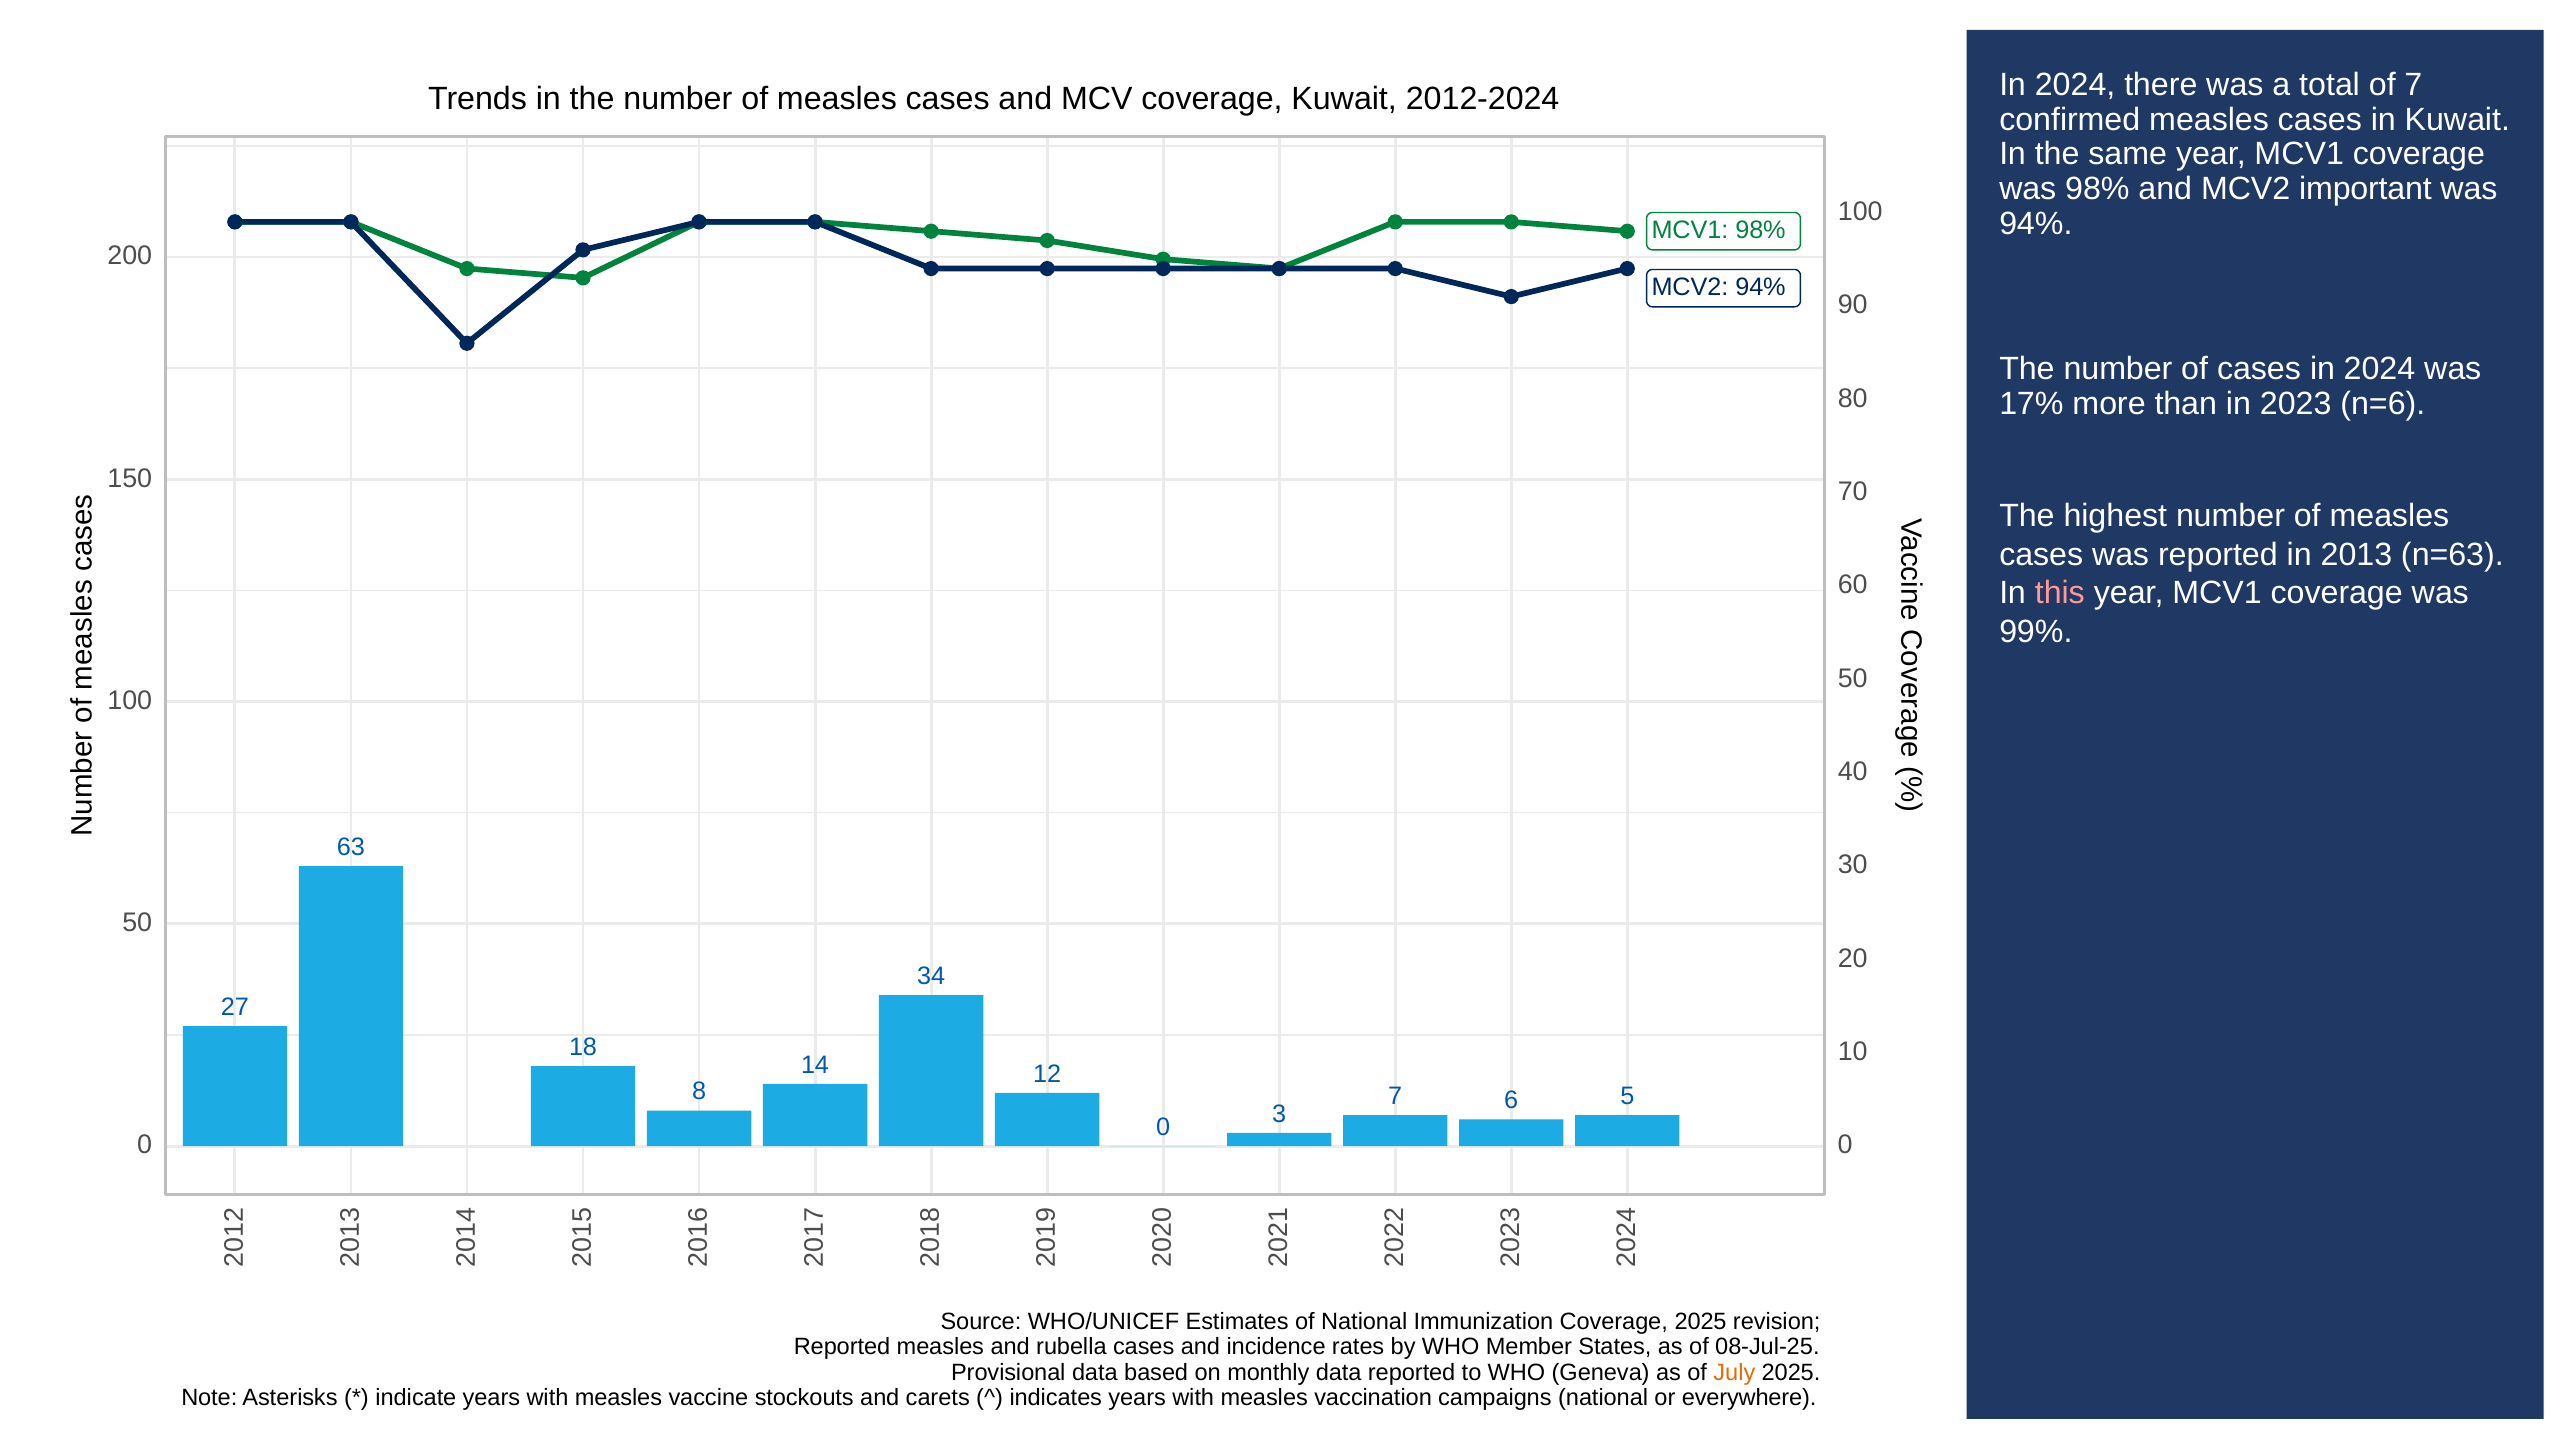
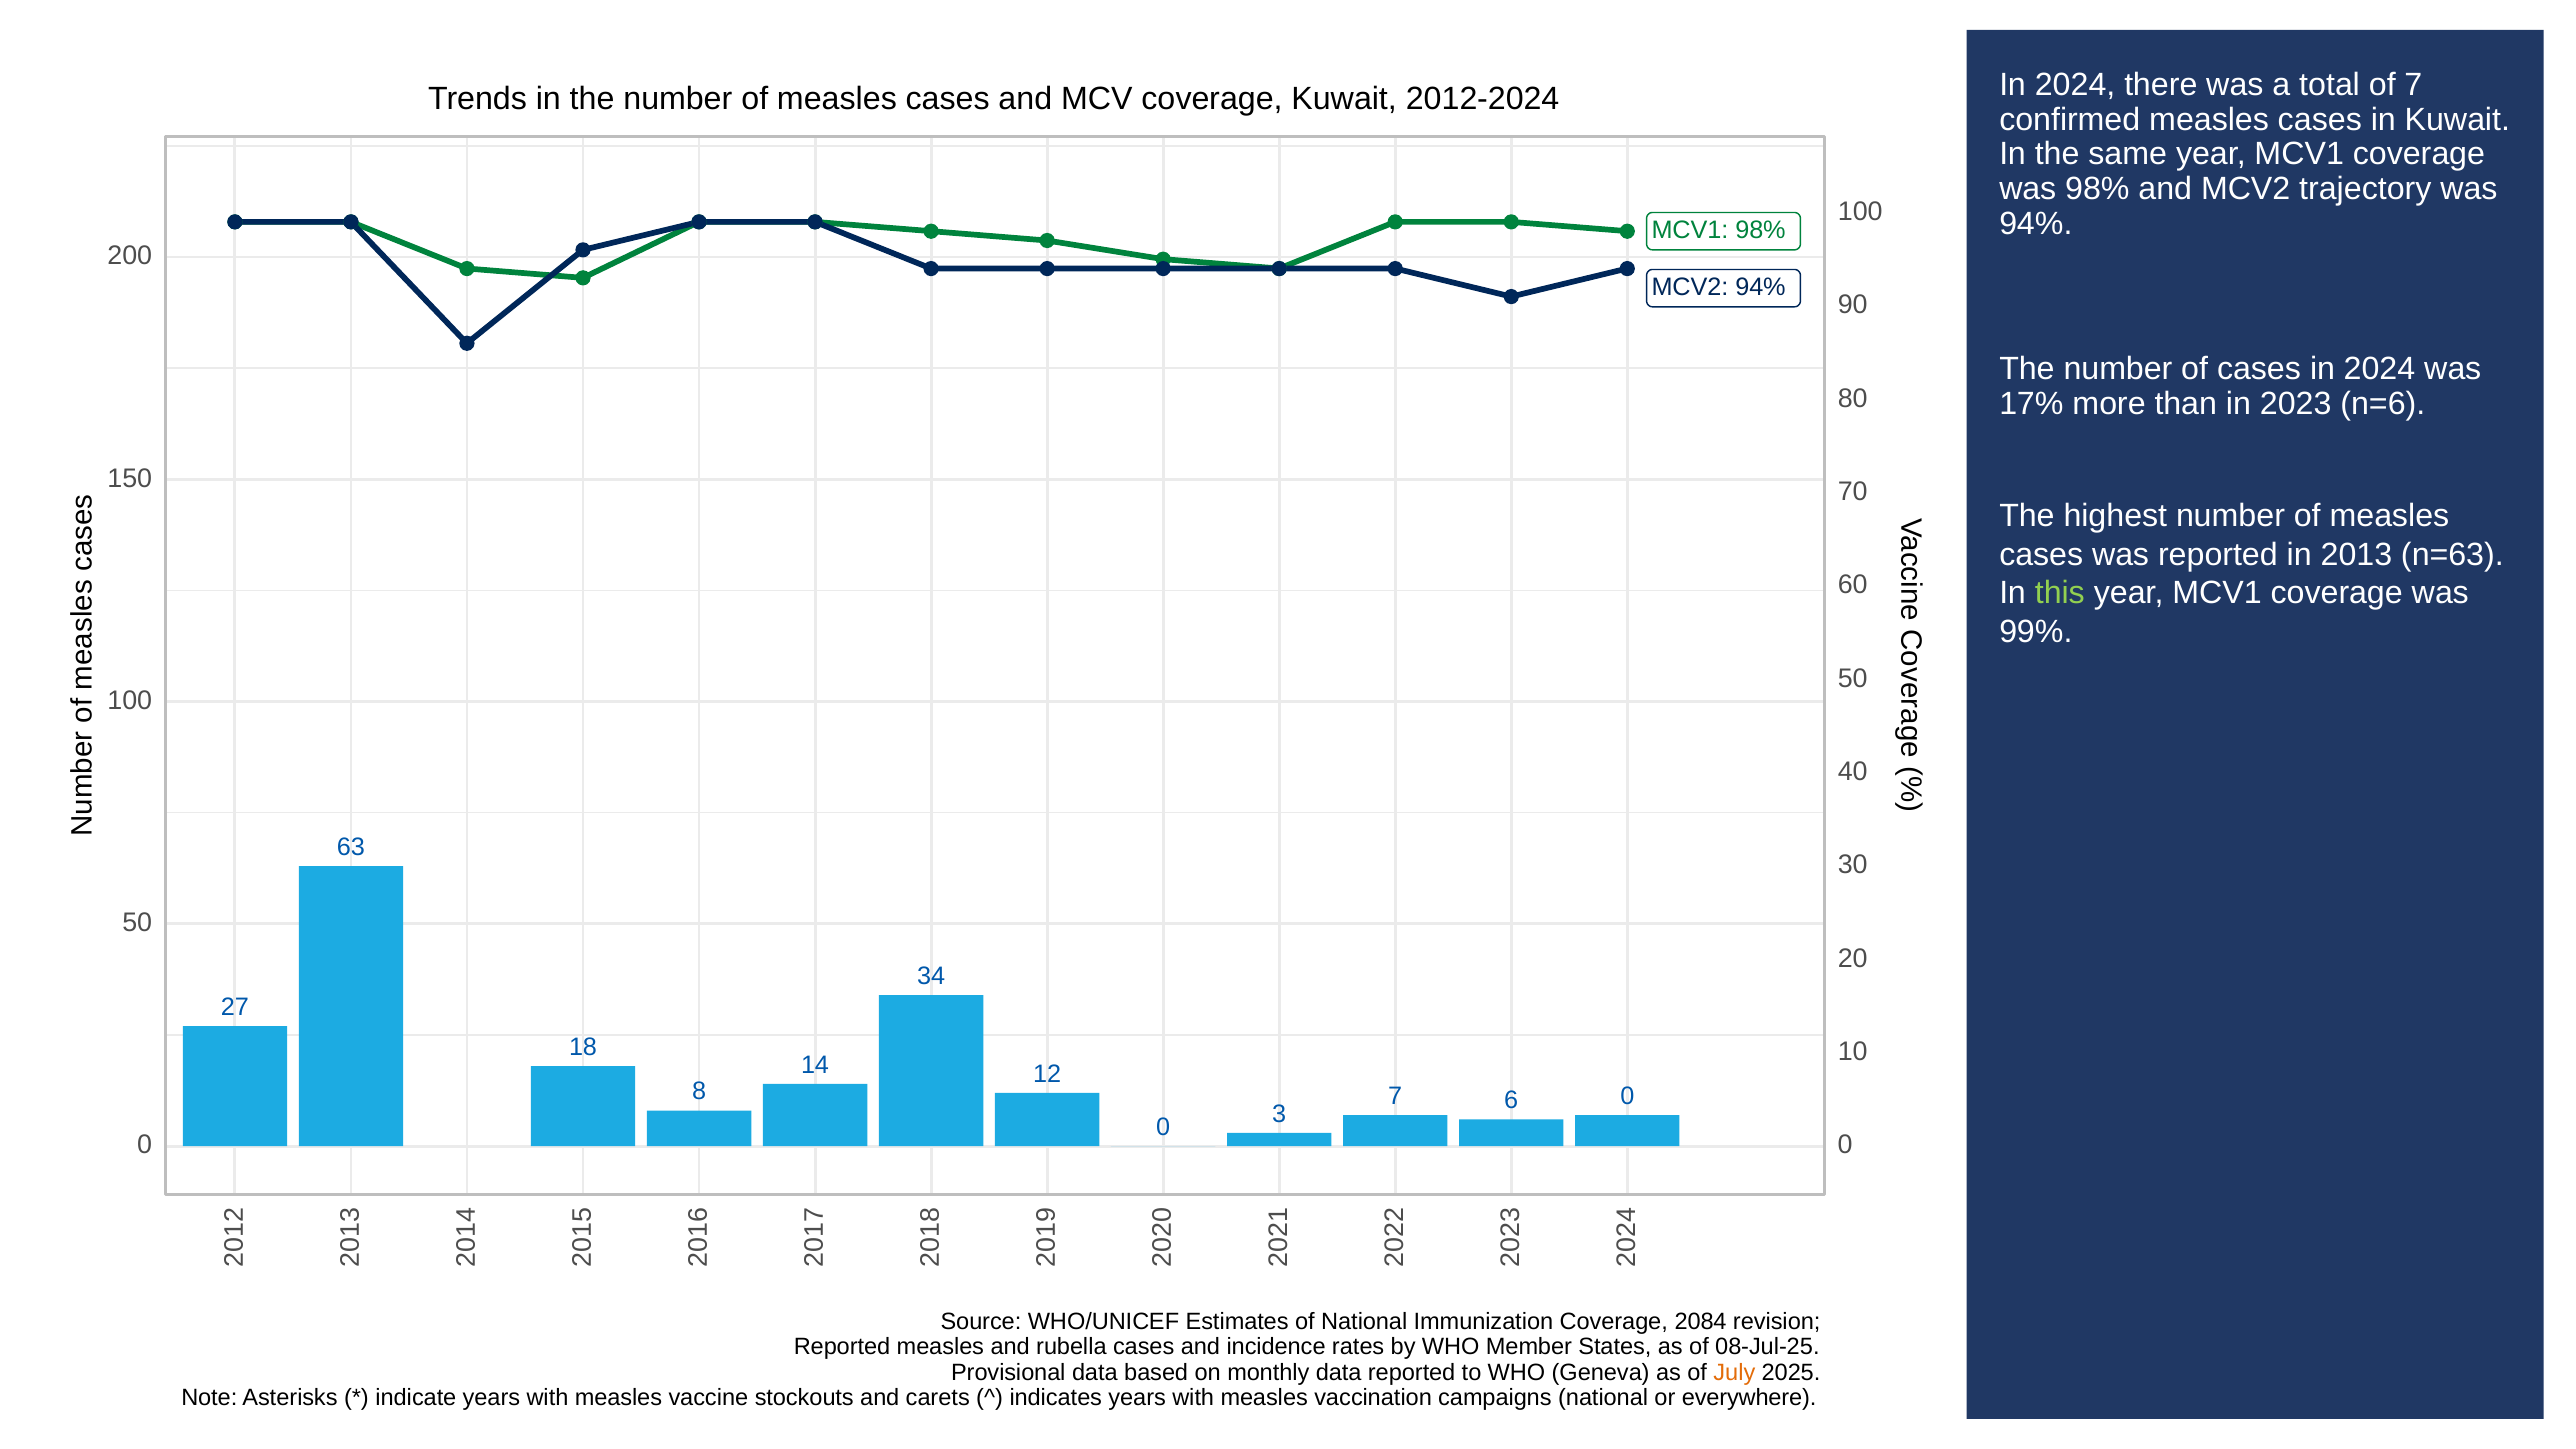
important: important -> trajectory
this colour: pink -> light green
6 5: 5 -> 0
Coverage 2025: 2025 -> 2084
